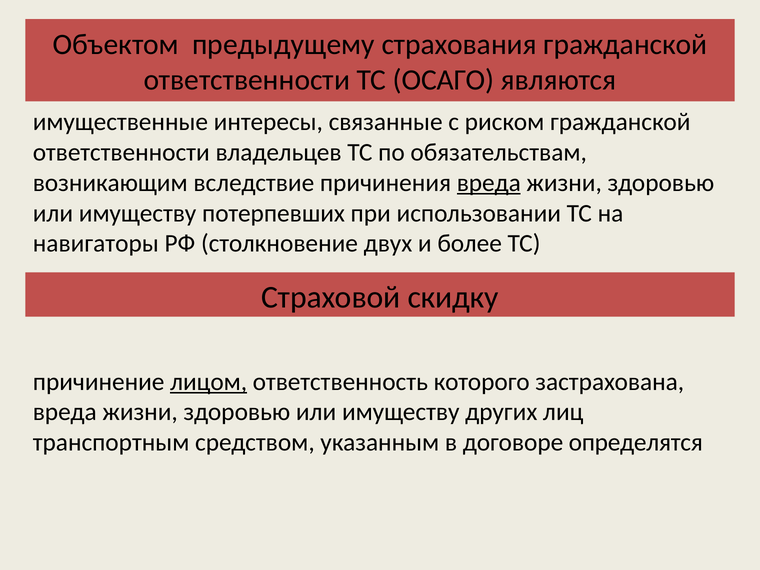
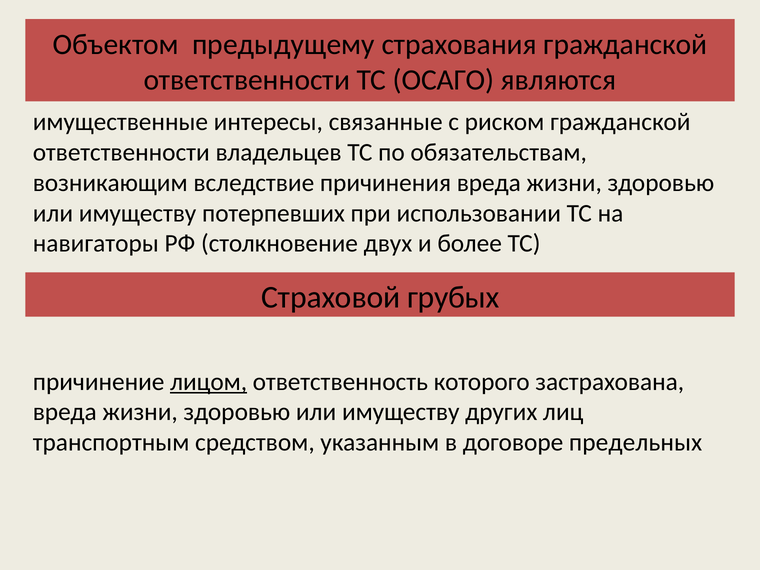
вреда at (489, 183) underline: present -> none
скидку: скидку -> грубых
определятся: определятся -> предельных
